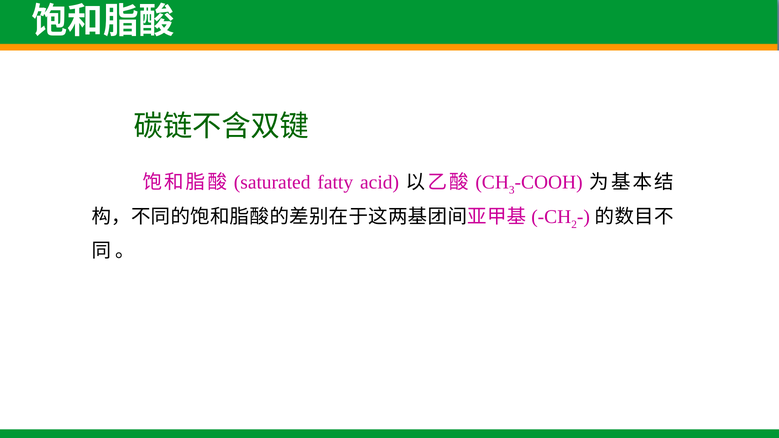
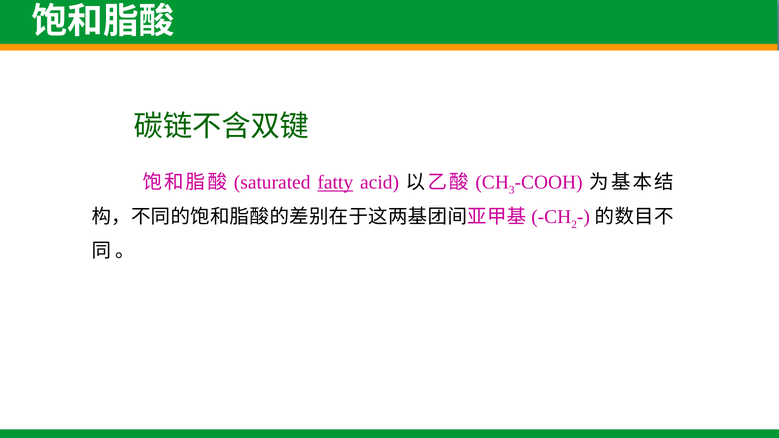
fatty underline: none -> present
